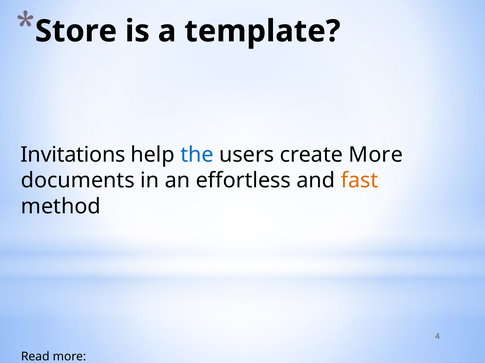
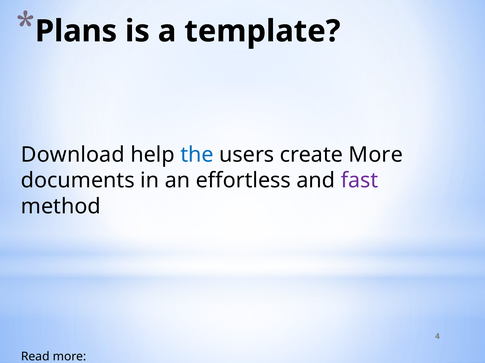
Store: Store -> Plans
Invitations: Invitations -> Download
fast colour: orange -> purple
